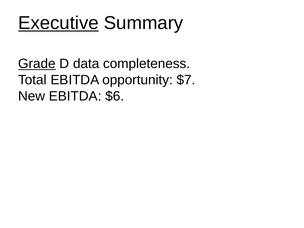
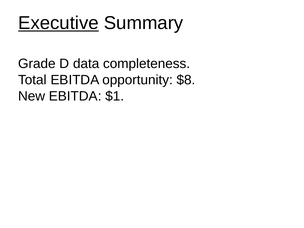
Grade underline: present -> none
$7: $7 -> $8
$6: $6 -> $1
